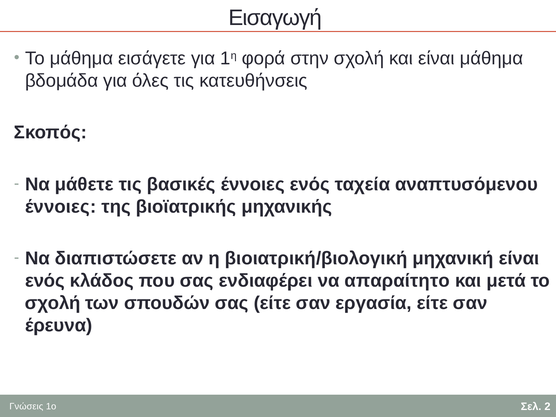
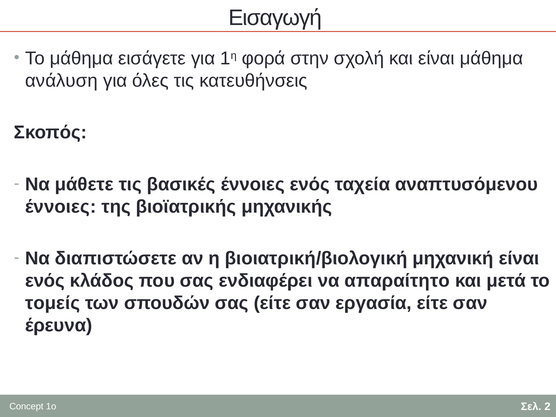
βδομάδα: βδομάδα -> ανάλυση
σχολή at (53, 303): σχολή -> τομείς
Γνώσεις: Γνώσεις -> Concept
